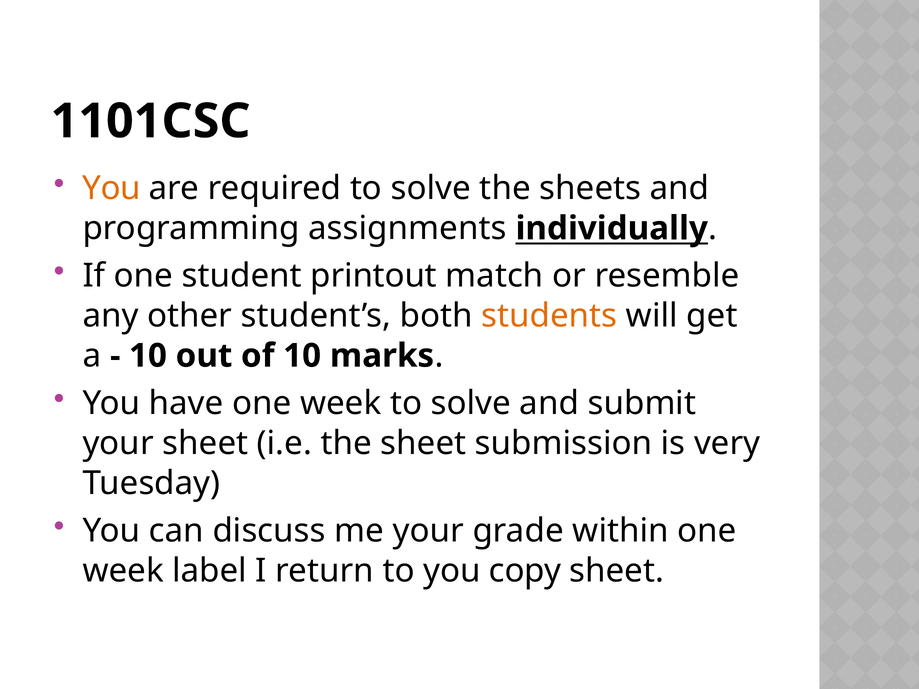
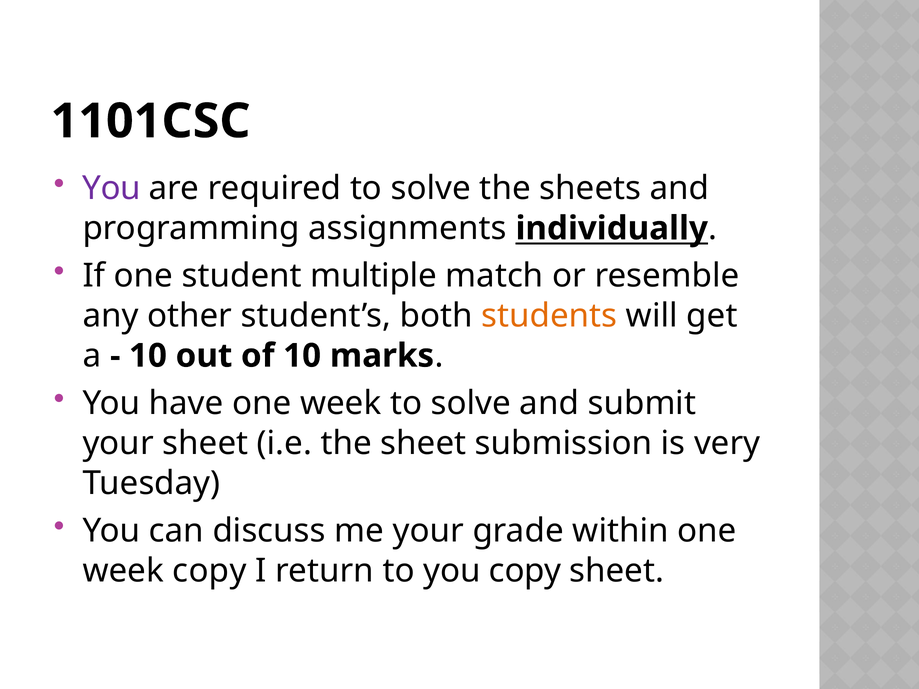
You at (112, 189) colour: orange -> purple
printout: printout -> multiple
week label: label -> copy
